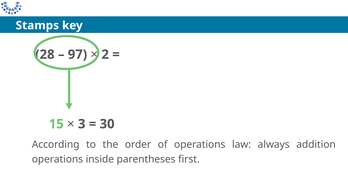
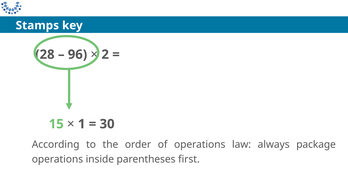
97: 97 -> 96
3: 3 -> 1
addition: addition -> package
